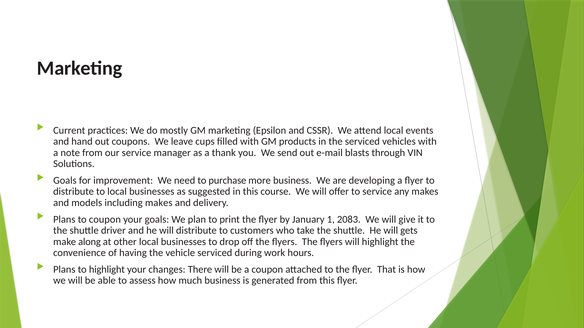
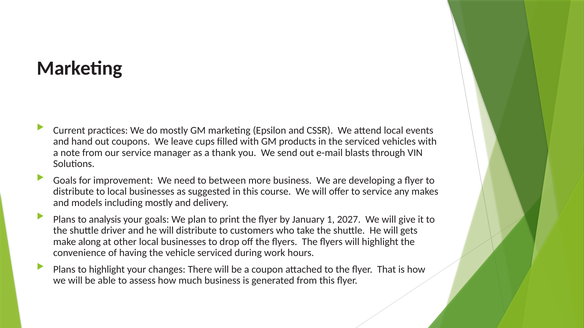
purchase: purchase -> between
including makes: makes -> mostly
to coupon: coupon -> analysis
2083: 2083 -> 2027
